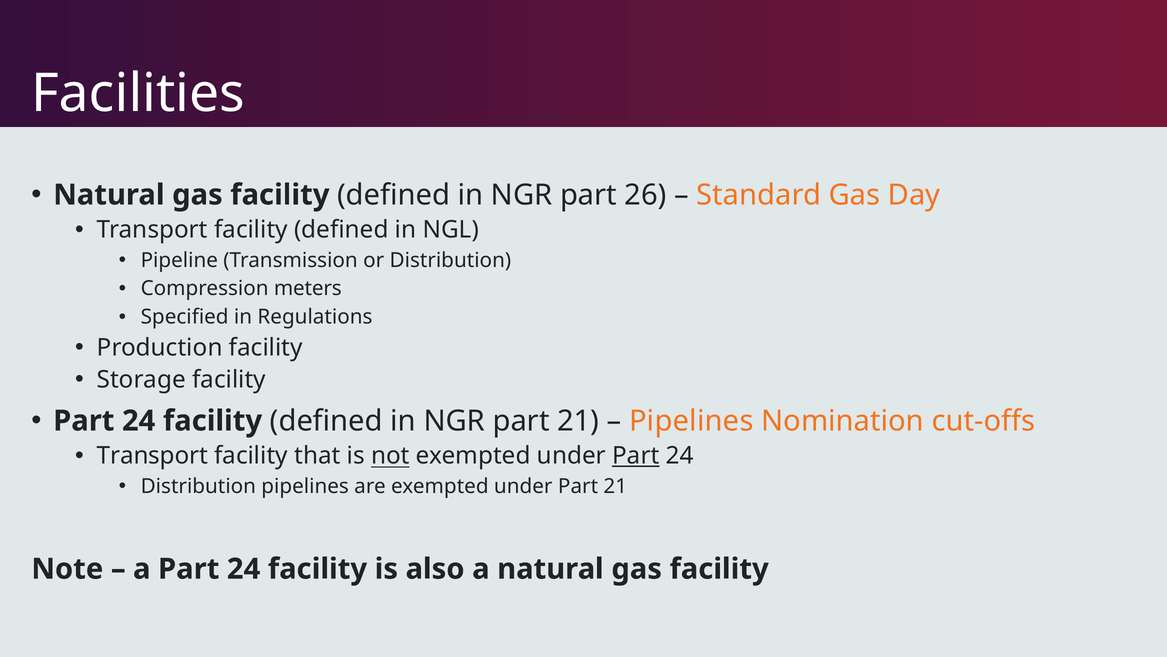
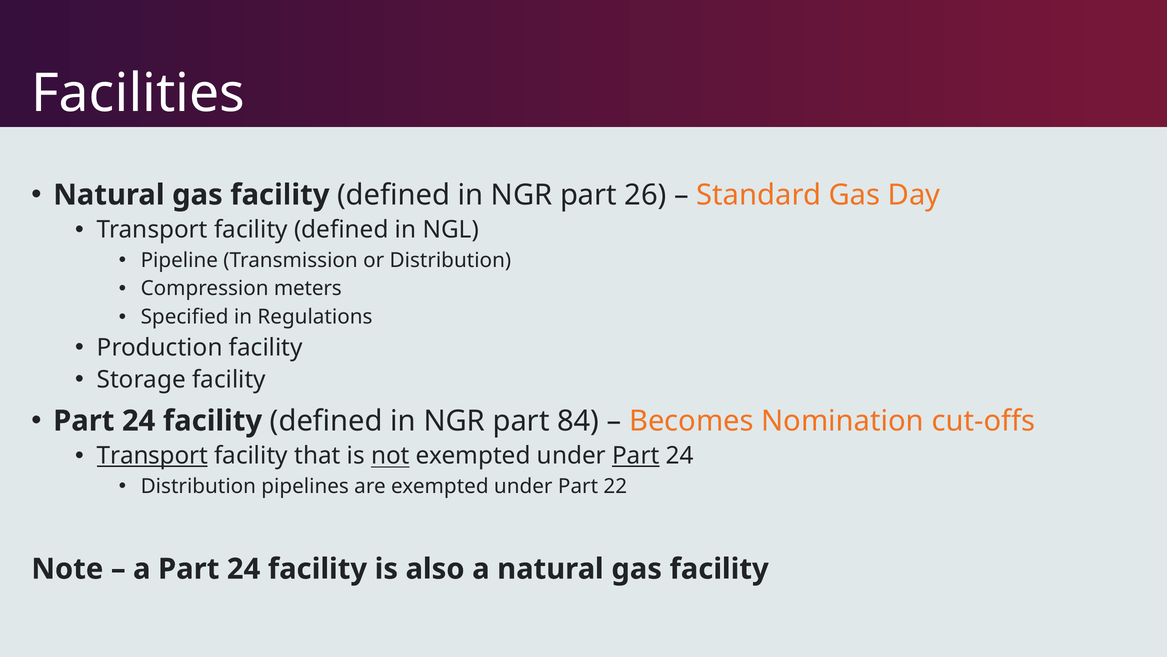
NGR part 21: 21 -> 84
Pipelines at (691, 421): Pipelines -> Becomes
Transport at (152, 455) underline: none -> present
under Part 21: 21 -> 22
